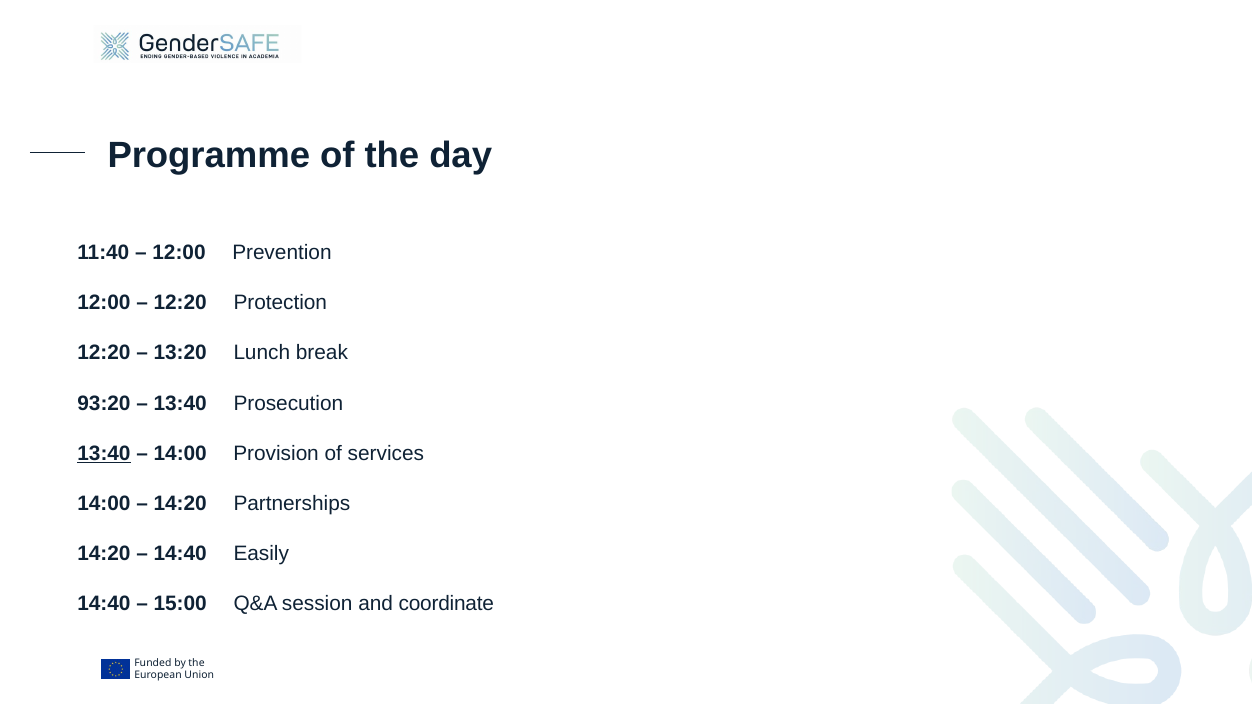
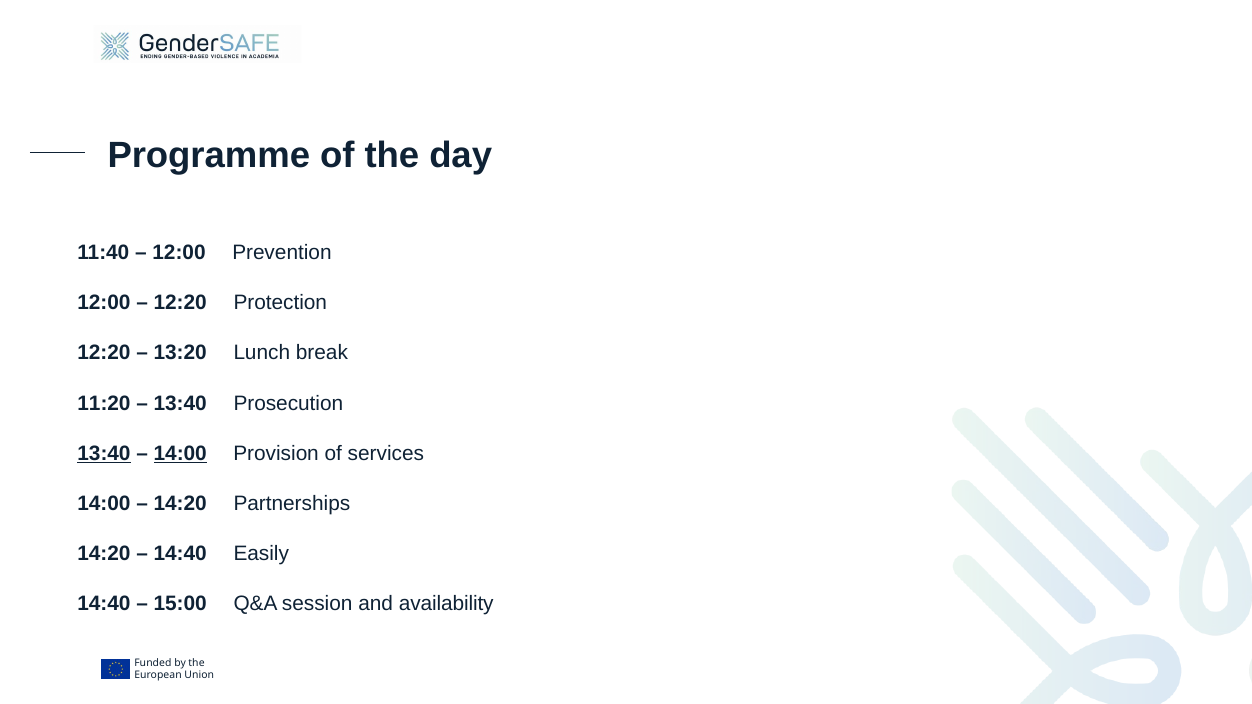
93:20: 93:20 -> 11:20
14:00 at (180, 453) underline: none -> present
coordinate: coordinate -> availability
